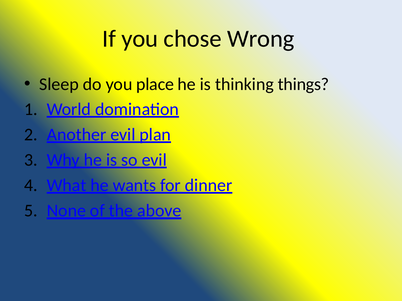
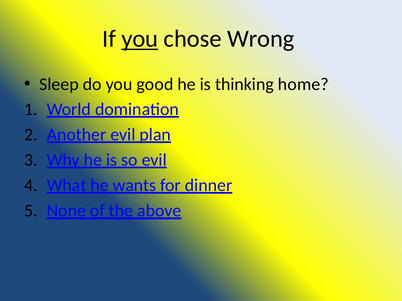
you at (140, 39) underline: none -> present
place: place -> good
things: things -> home
